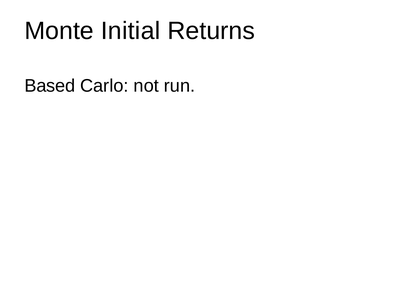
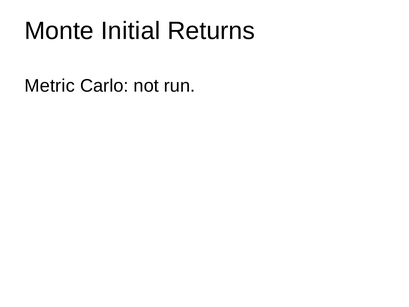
Based: Based -> Metric
